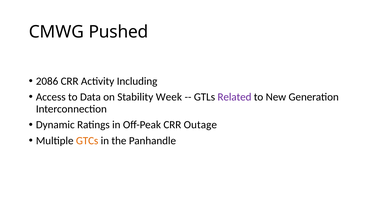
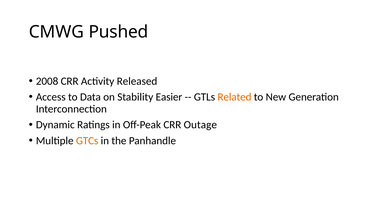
2086: 2086 -> 2008
Including: Including -> Released
Week: Week -> Easier
Related colour: purple -> orange
